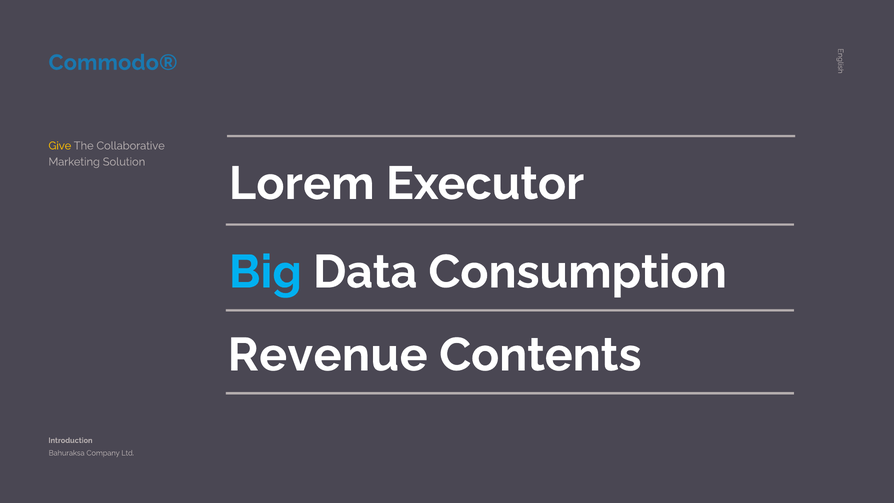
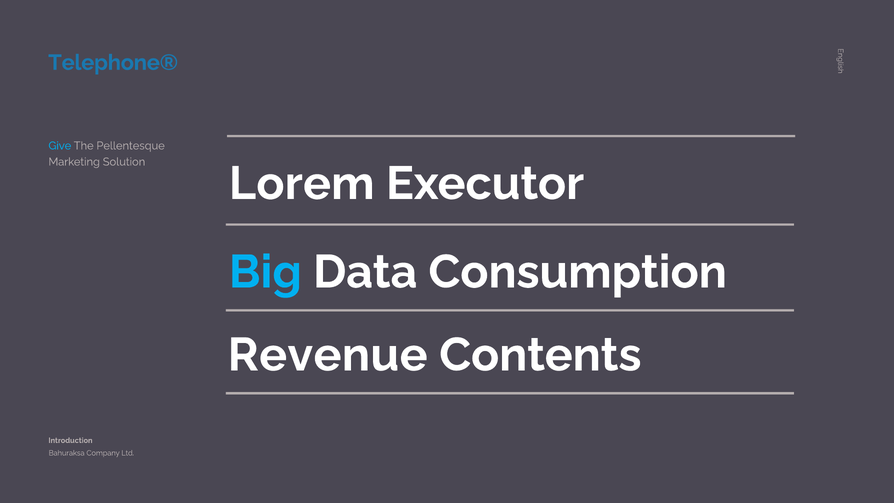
Commodo®: Commodo® -> Telephone®
Give colour: yellow -> light blue
Collaborative: Collaborative -> Pellentesque
